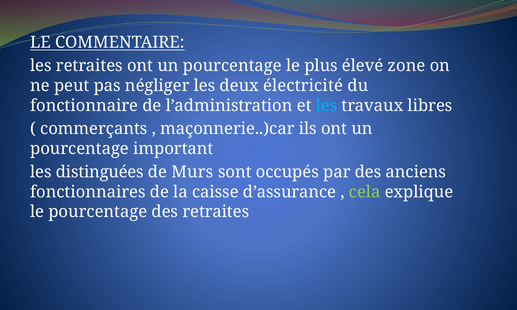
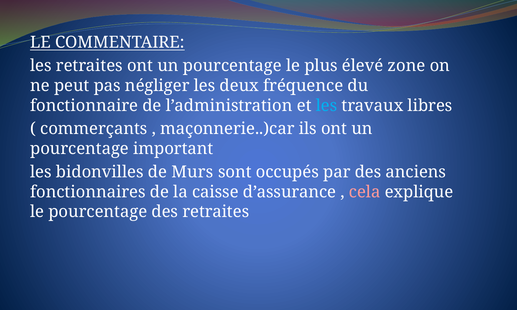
électricité: électricité -> fréquence
distinguées: distinguées -> bidonvilles
cela colour: light green -> pink
